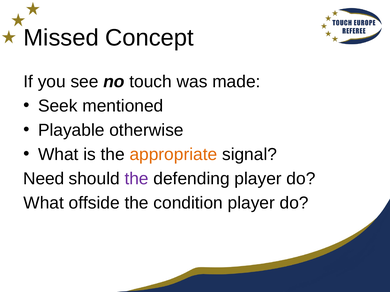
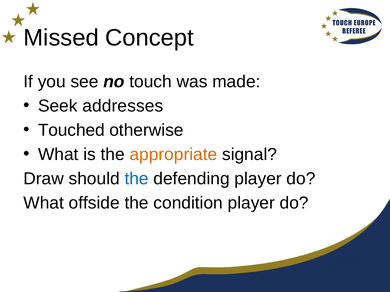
mentioned: mentioned -> addresses
Playable: Playable -> Touched
Need: Need -> Draw
the at (137, 179) colour: purple -> blue
